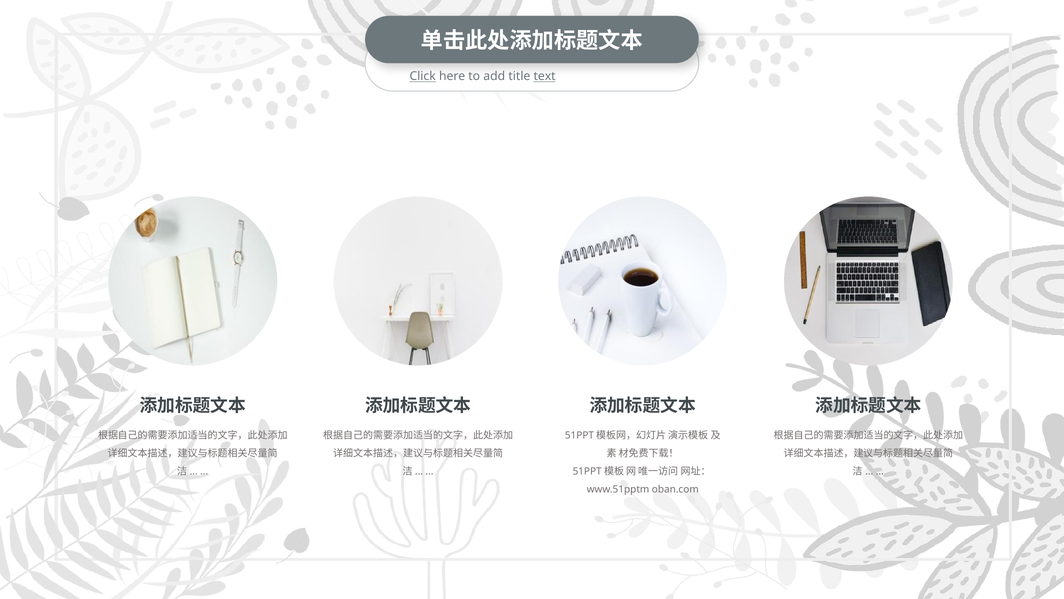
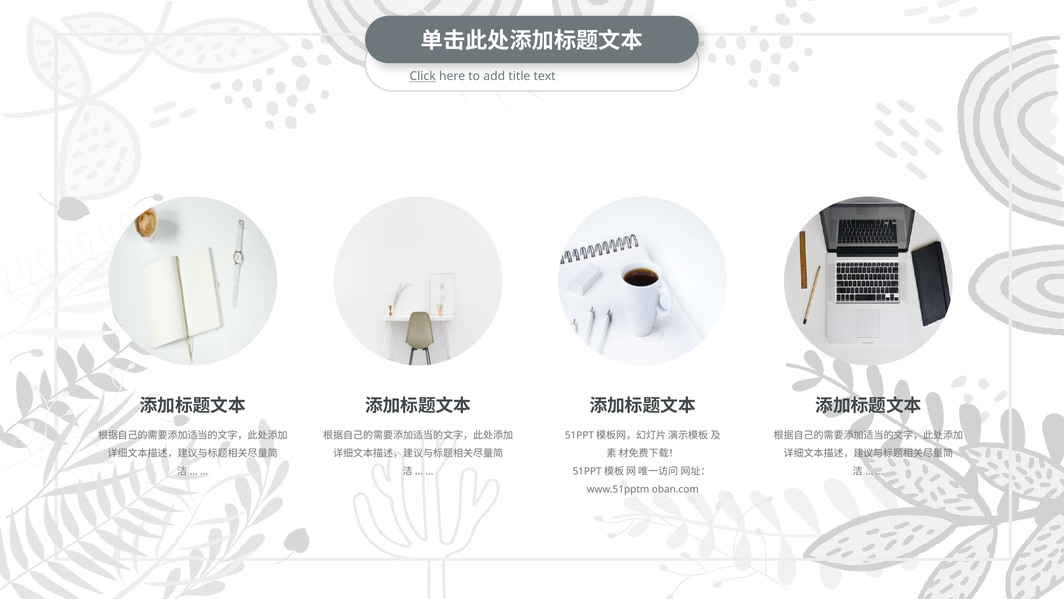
text underline: present -> none
